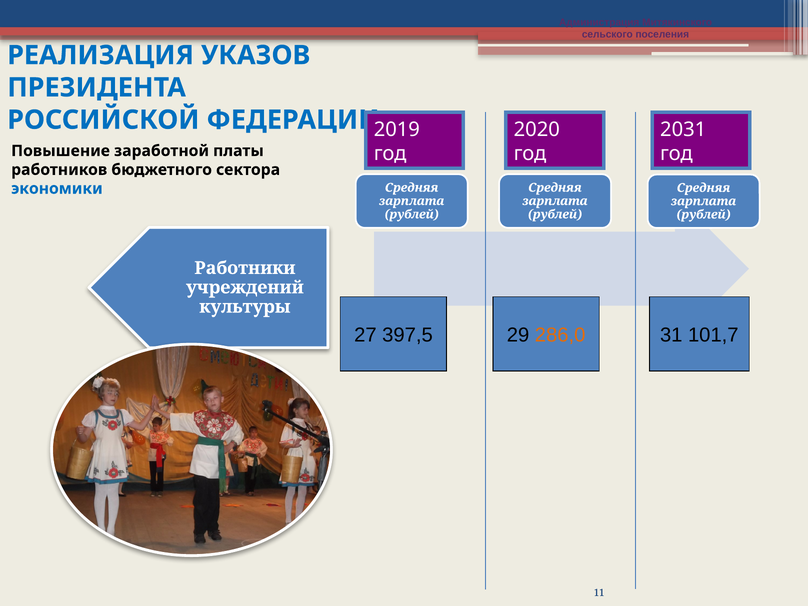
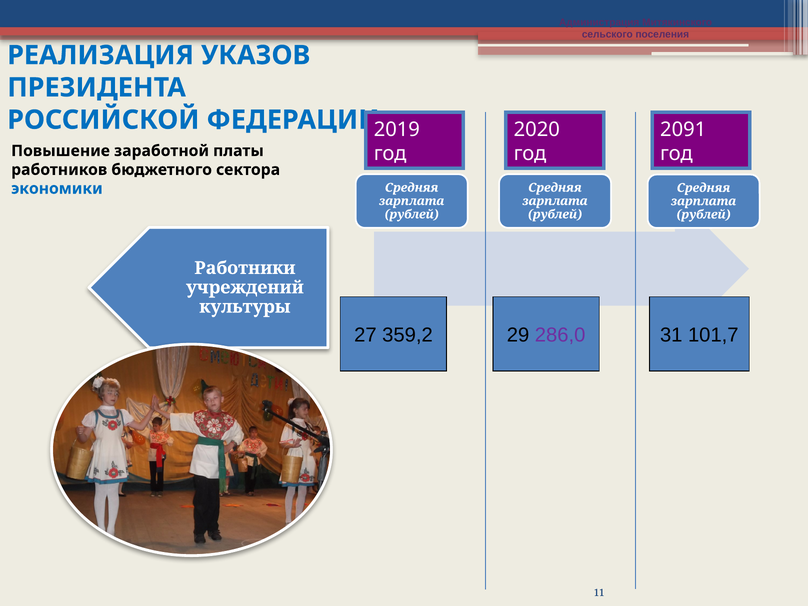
2031: 2031 -> 2091
397,5: 397,5 -> 359,2
286,0 colour: orange -> purple
